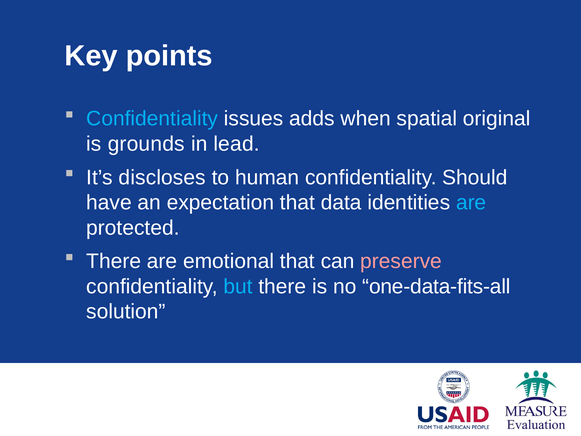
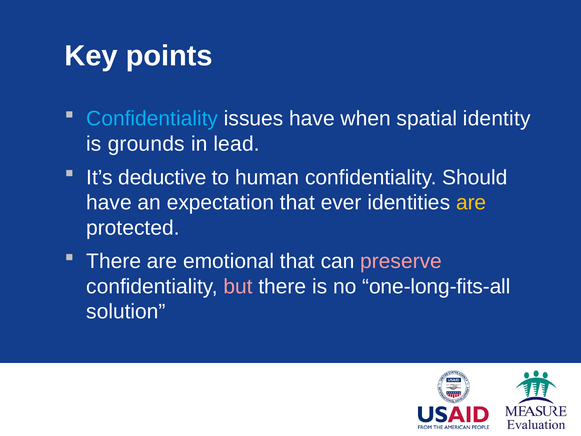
issues adds: adds -> have
original: original -> identity
discloses: discloses -> deductive
data: data -> ever
are at (471, 202) colour: light blue -> yellow
but colour: light blue -> pink
one-data-fits-all: one-data-fits-all -> one-long-fits-all
